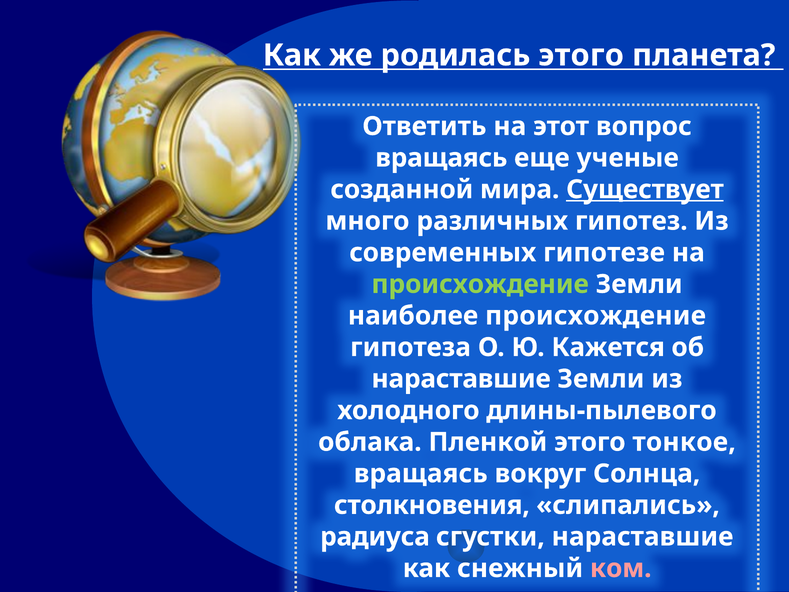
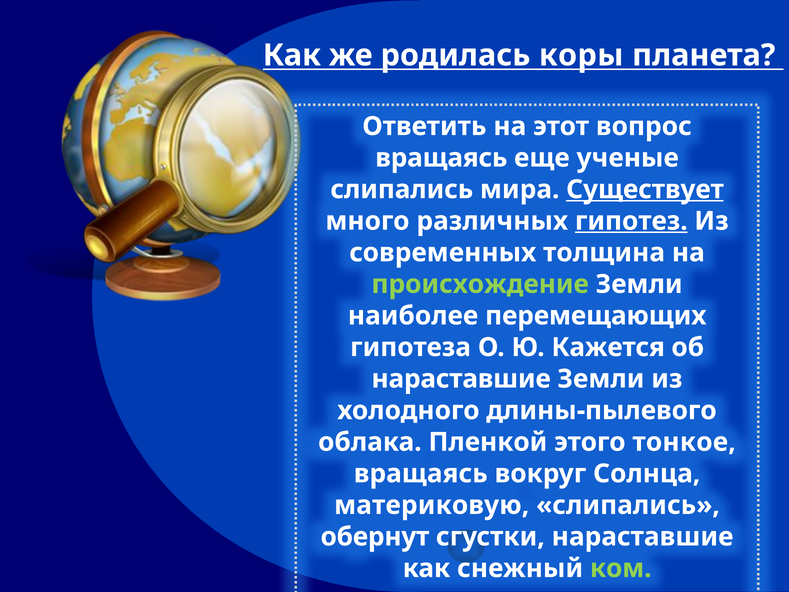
родилась этого: этого -> коры
созданной at (402, 189): созданной -> слипались
гипотез underline: none -> present
гипотезе: гипотезе -> толщина
наиболее происхождение: происхождение -> перемещающих
столкновения: столкновения -> материковую
радиуса: радиуса -> обернут
ком colour: pink -> light green
